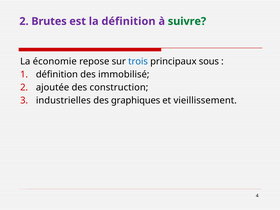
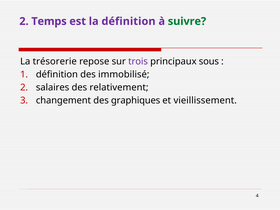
Brutes: Brutes -> Temps
économie: économie -> trésorerie
trois colour: blue -> purple
ajoutée: ajoutée -> salaires
construction: construction -> relativement
industrielles: industrielles -> changement
